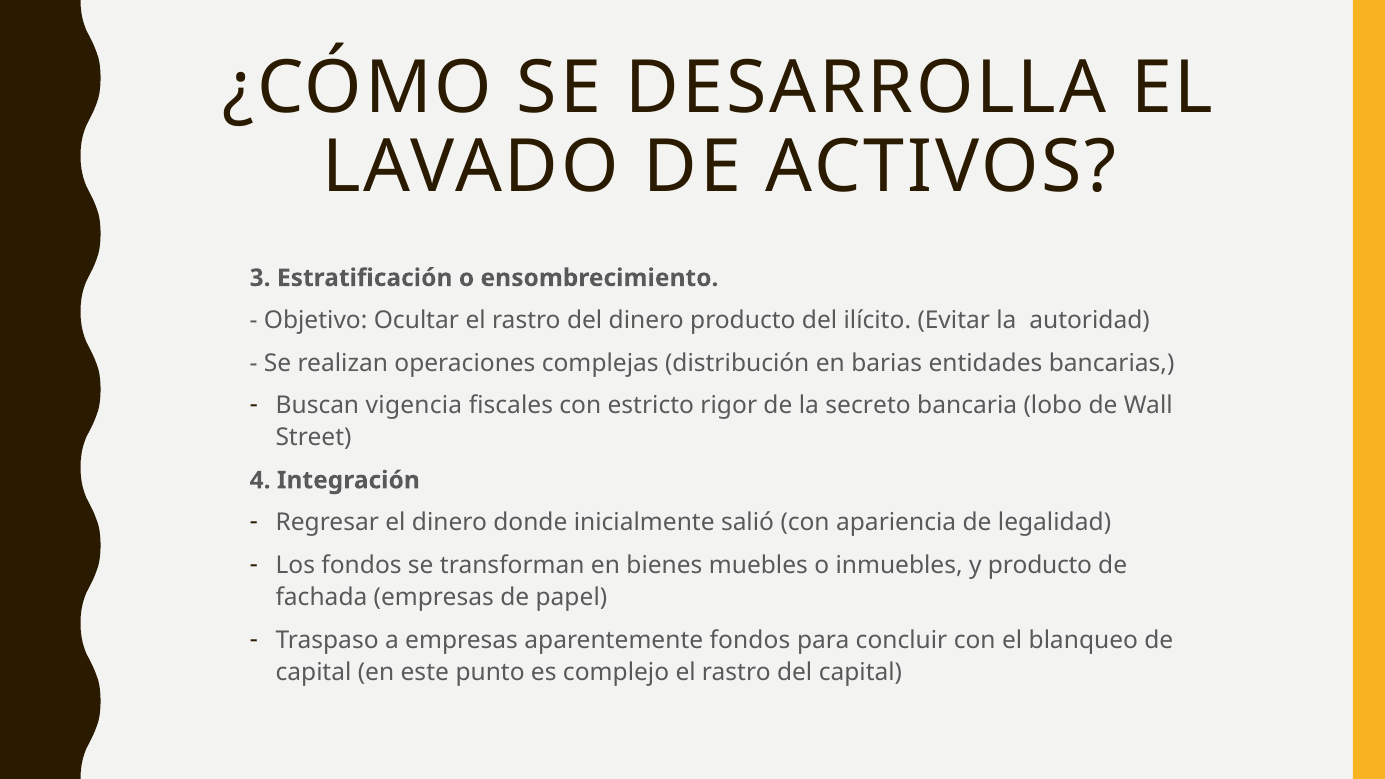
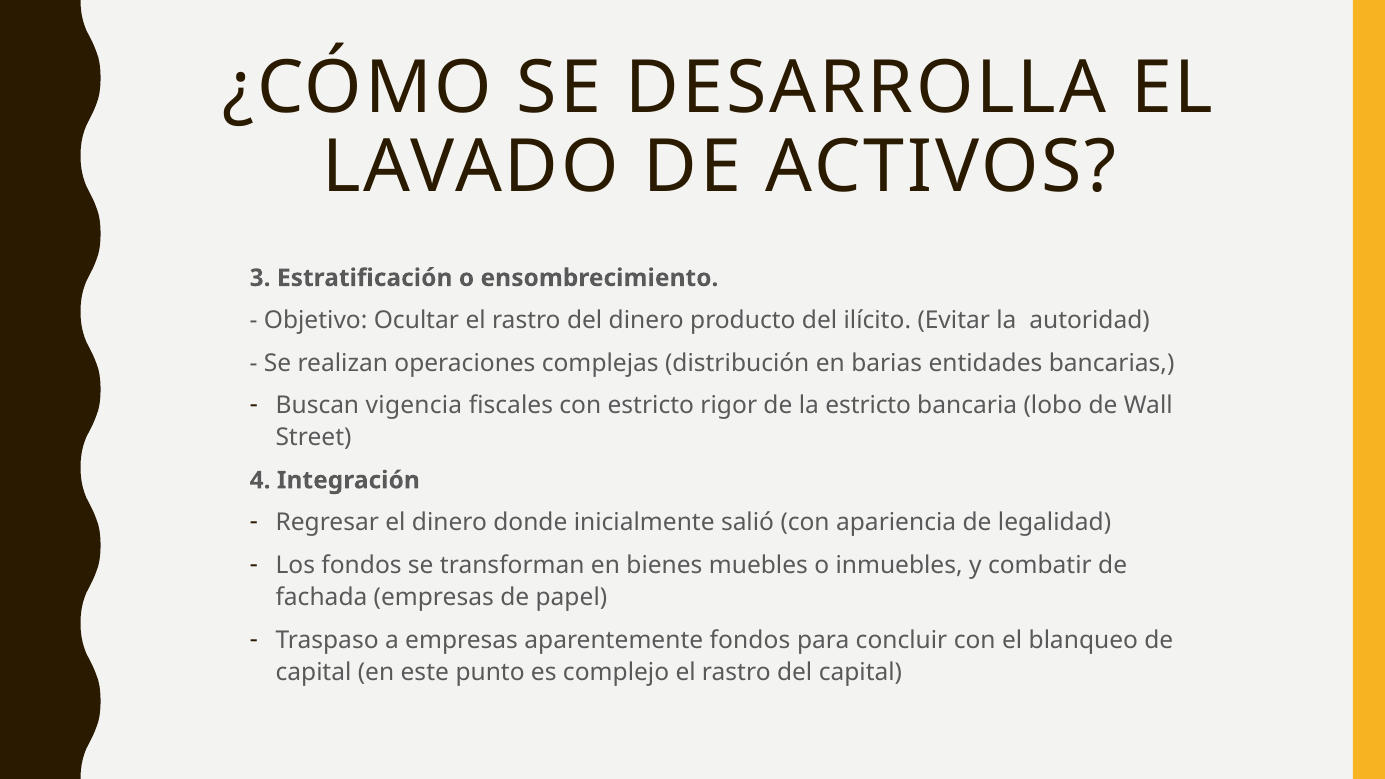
la secreto: secreto -> estricto
y producto: producto -> combatir
